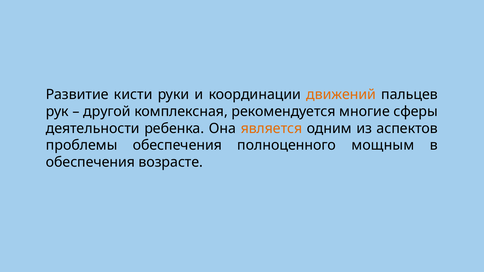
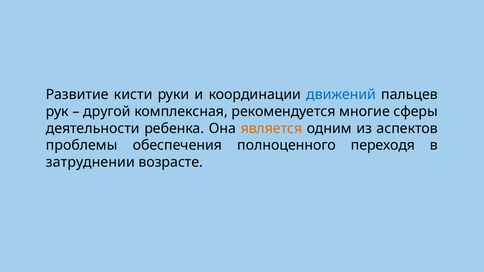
движений colour: orange -> blue
мощным: мощным -> переходя
обеспечения at (90, 162): обеспечения -> затруднении
